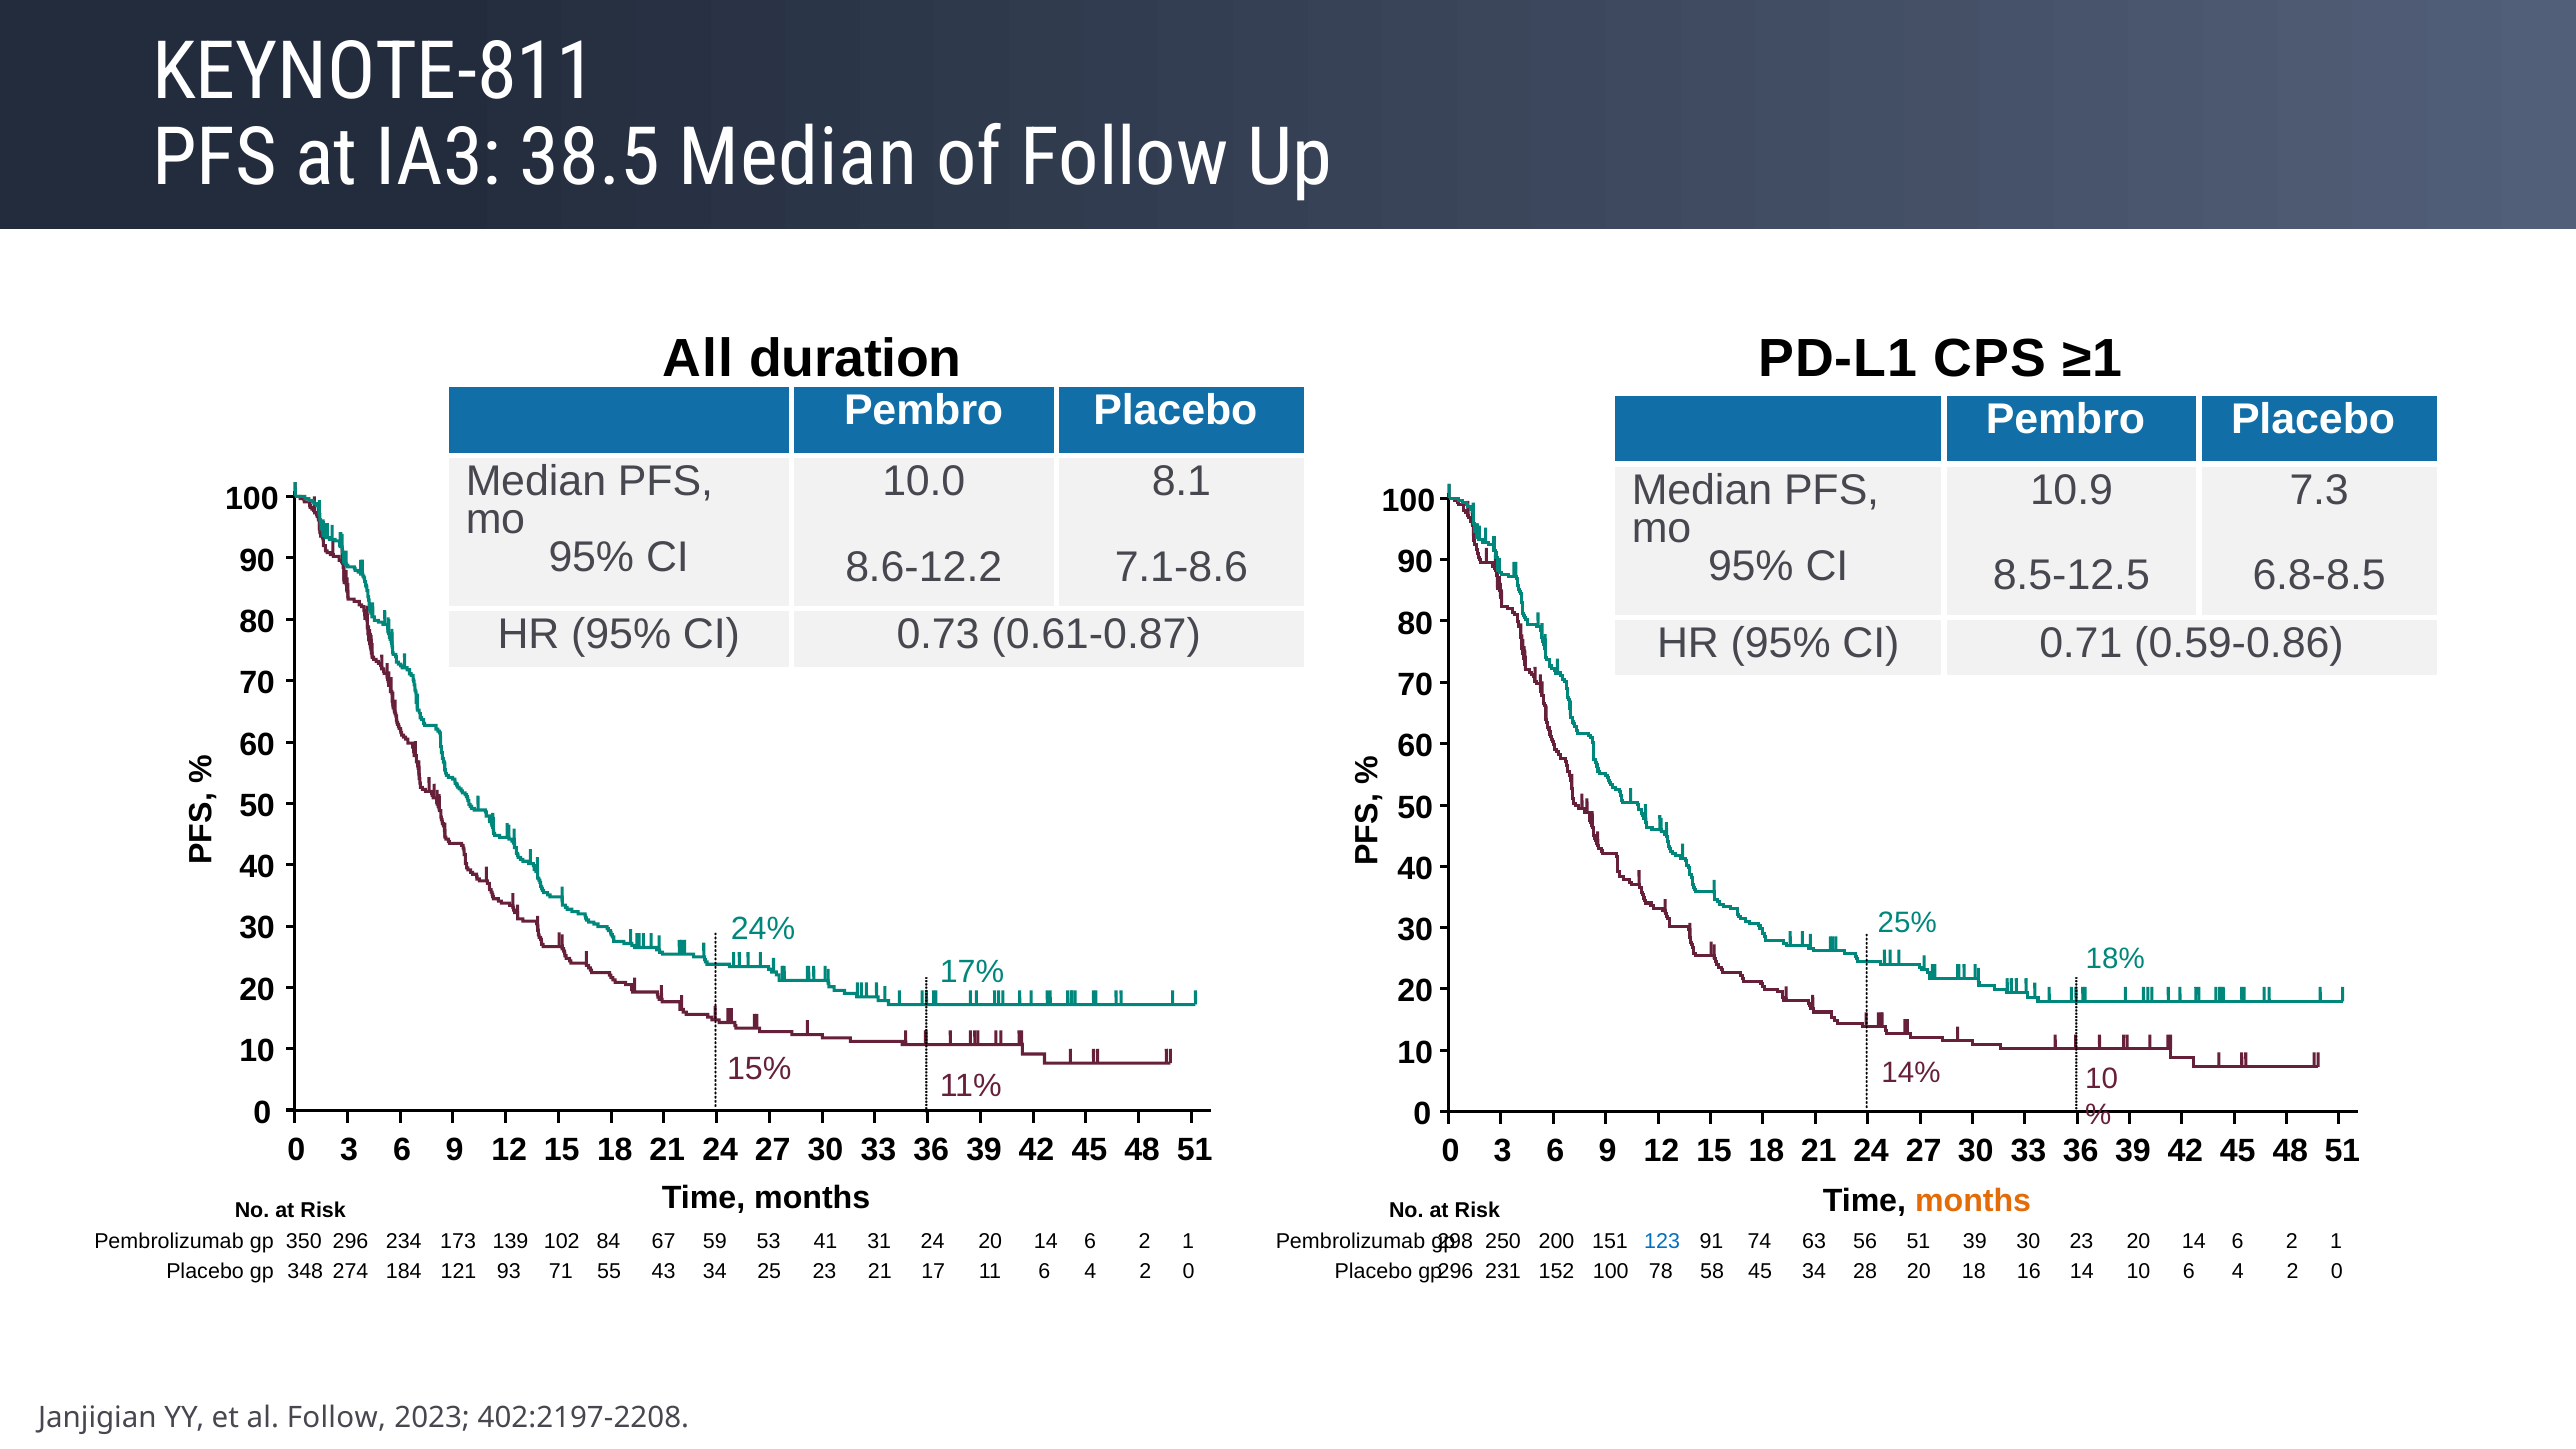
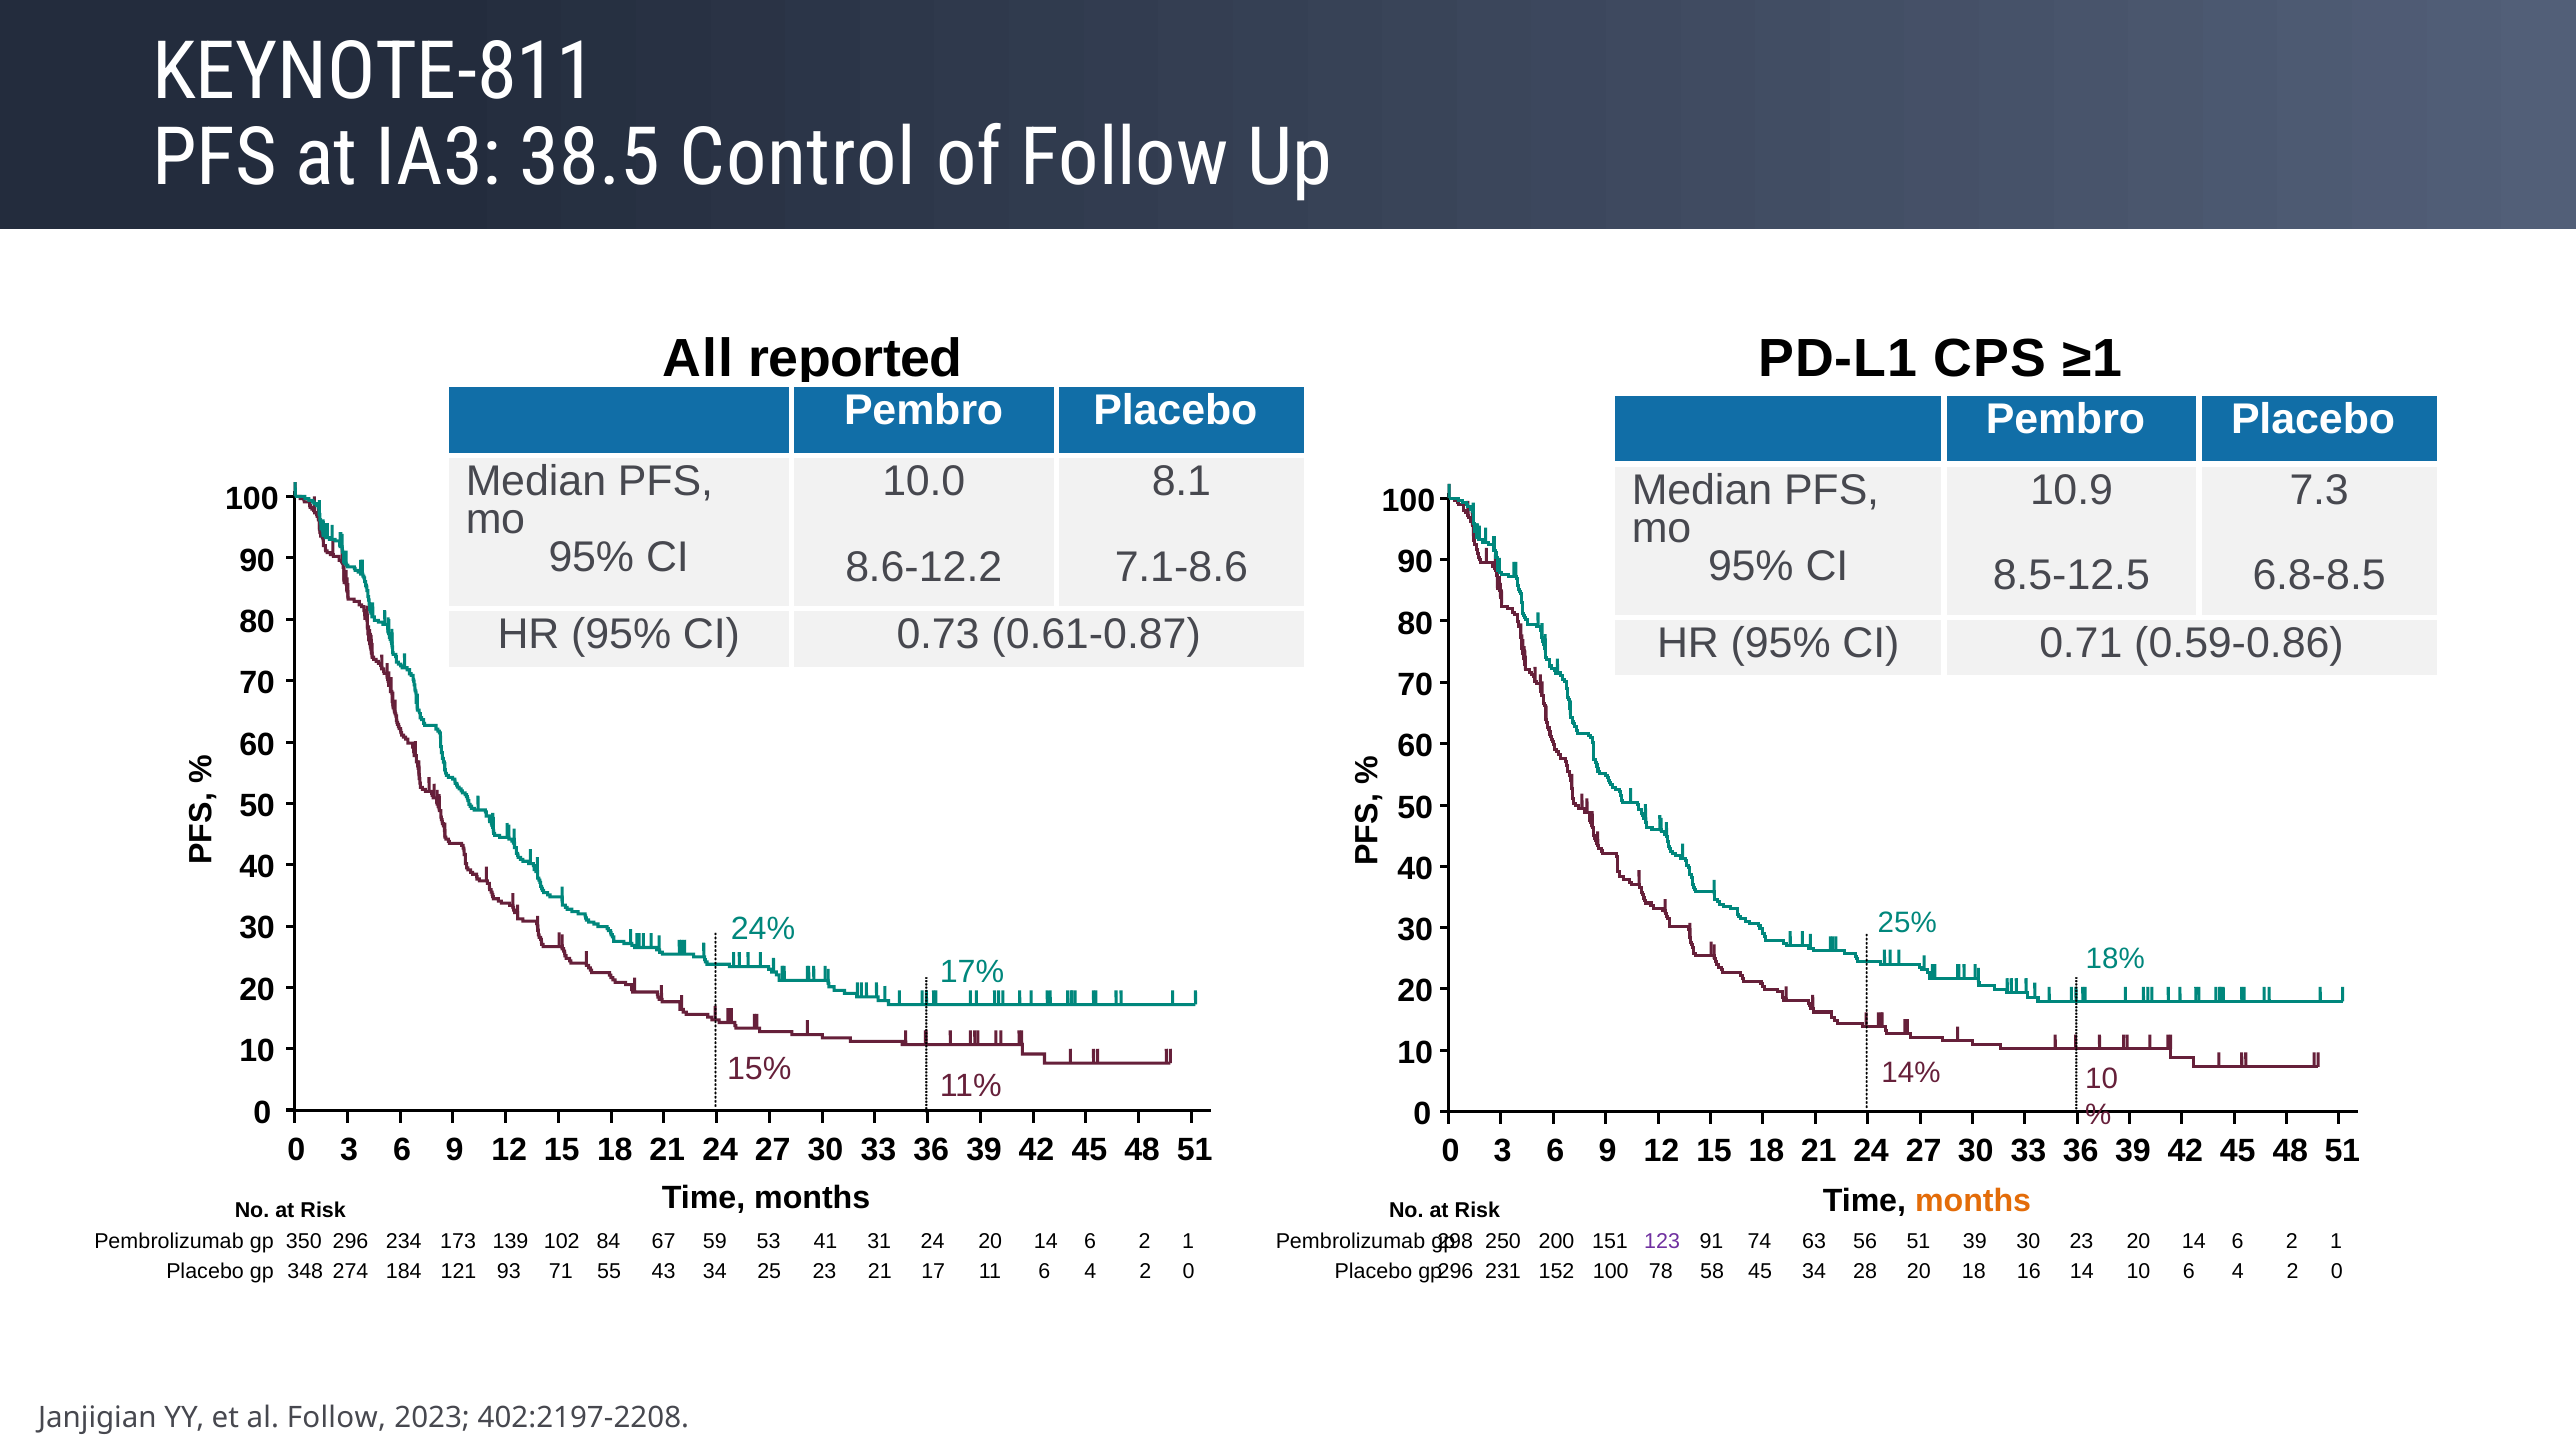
38.5 Median: Median -> Control
duration: duration -> reported
123 colour: blue -> purple
